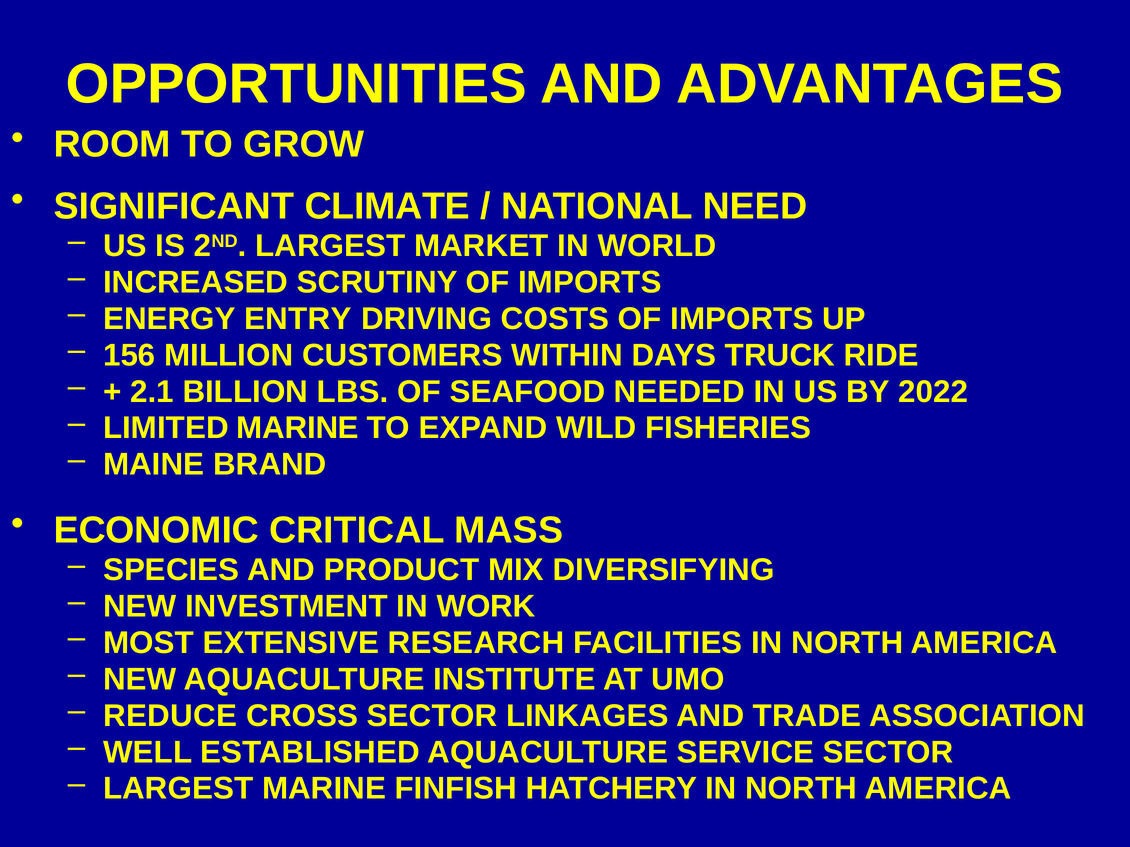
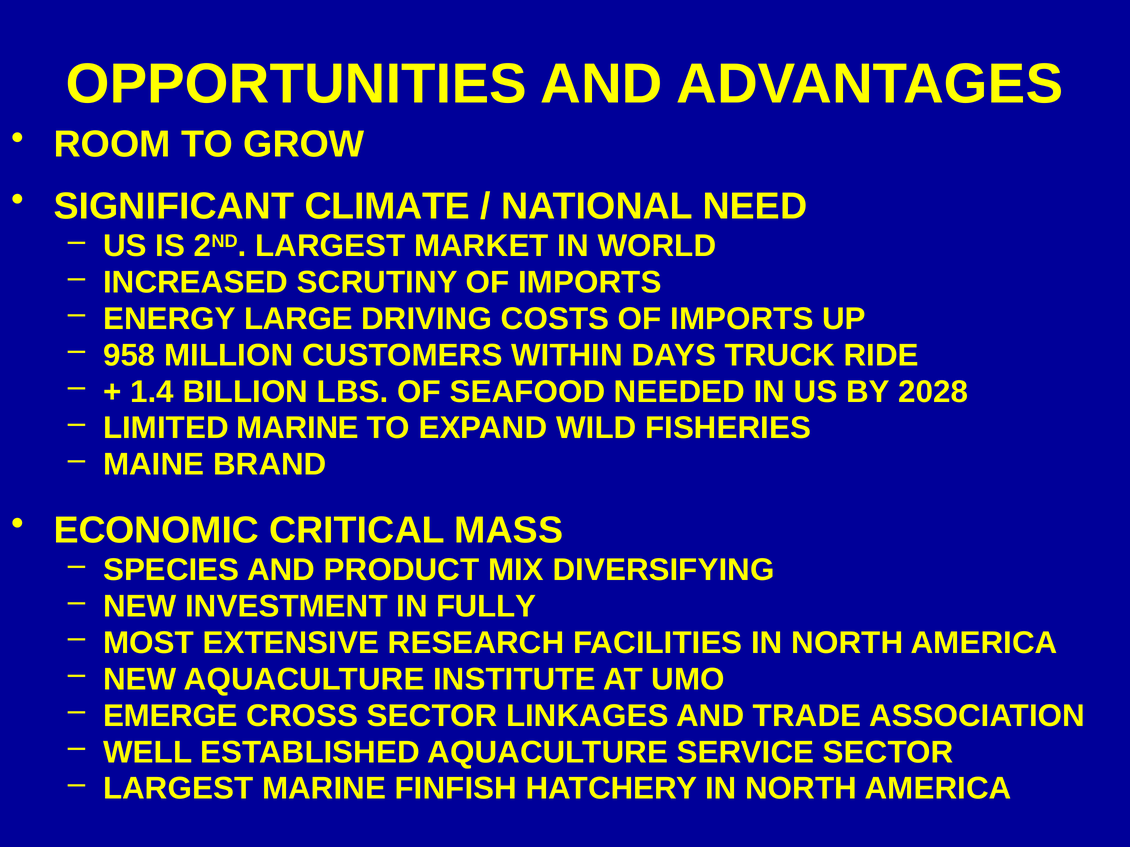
ENTRY: ENTRY -> LARGE
156: 156 -> 958
2.1: 2.1 -> 1.4
2022: 2022 -> 2028
WORK: WORK -> FULLY
REDUCE: REDUCE -> EMERGE
